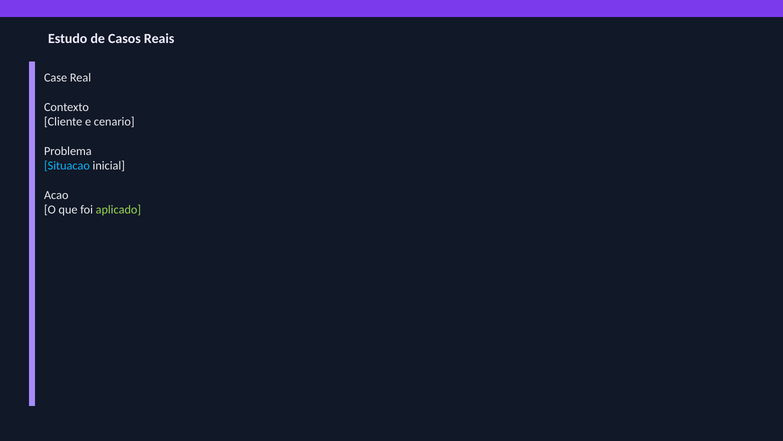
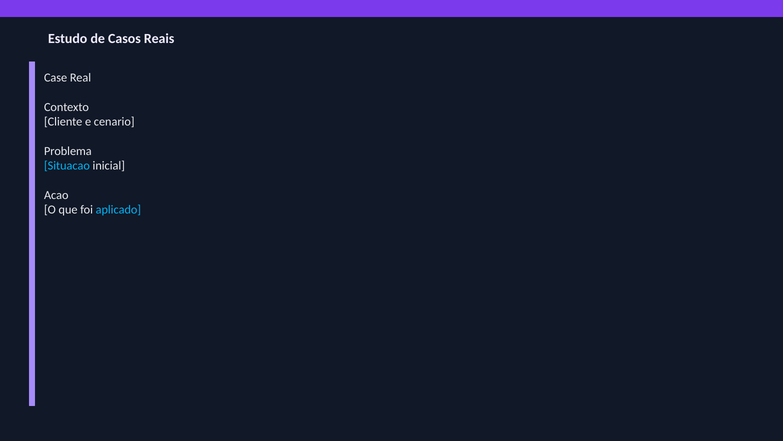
aplicado colour: light green -> light blue
